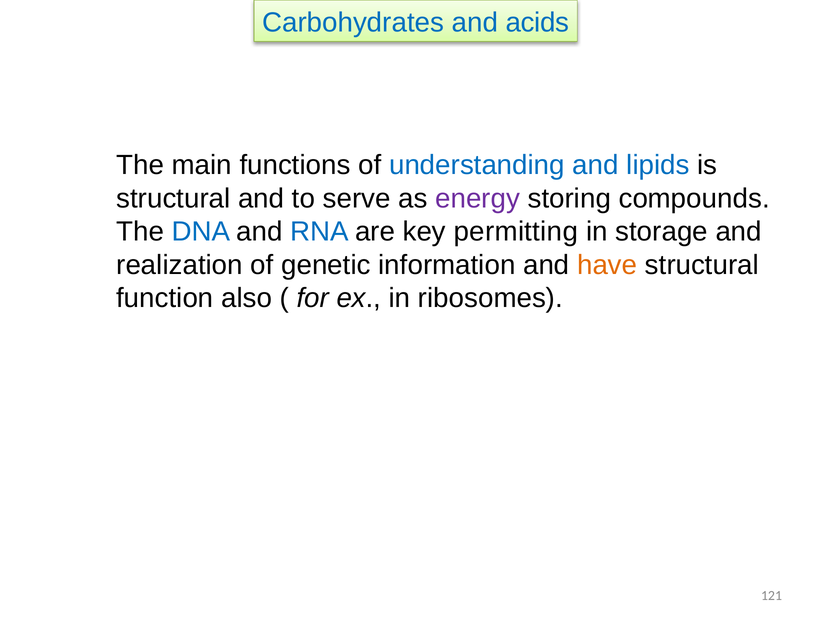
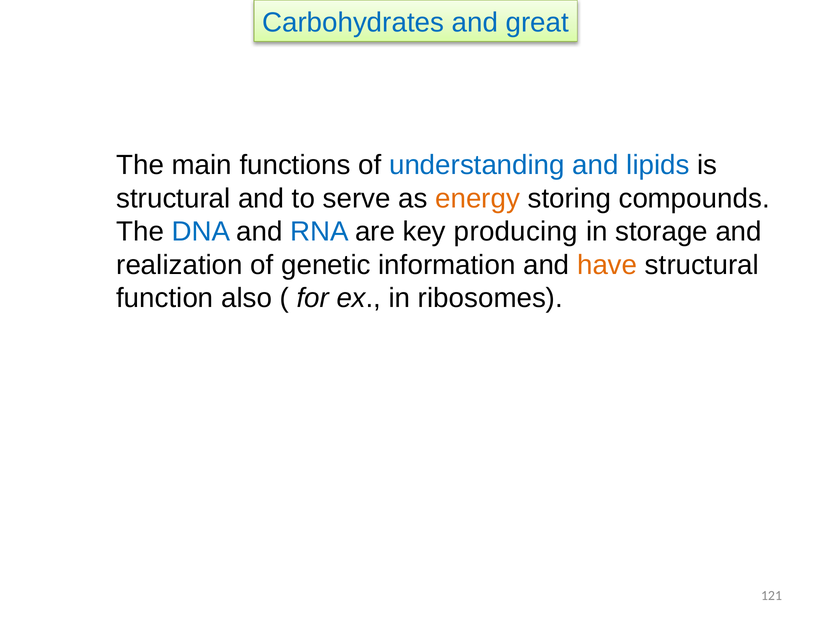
acids: acids -> great
energy colour: purple -> orange
permitting: permitting -> producing
